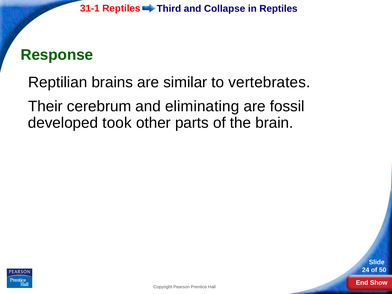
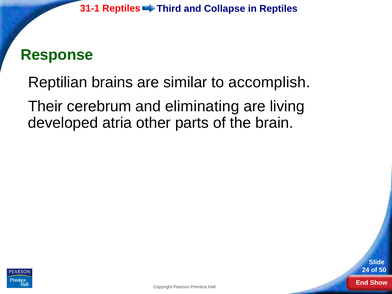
vertebrates: vertebrates -> accomplish
fossil: fossil -> living
took: took -> atria
